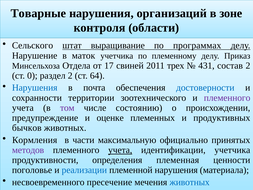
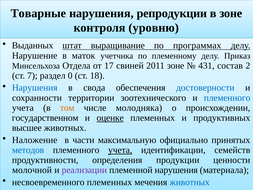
организаций: организаций -> репродукции
области: области -> уровню
Сельского: Сельского -> Выданных
2011 трех: трех -> зоне
0: 0 -> 7
раздел 2: 2 -> 0
64: 64 -> 18
почта: почта -> свода
племенного at (227, 98) colour: purple -> blue
том colour: purple -> orange
состоянию: состоянию -> молодняка
предупреждение: предупреждение -> государственном
оценке underline: none -> present
бычков: бычков -> высшее
Кормления: Кормления -> Наложение
методов colour: purple -> blue
идентификации учетчика: учетчика -> семейств
племенная: племенная -> продукции
поголовье: поголовье -> молочной
реализации colour: blue -> purple
несвоевременного пресечение: пресечение -> племенных
